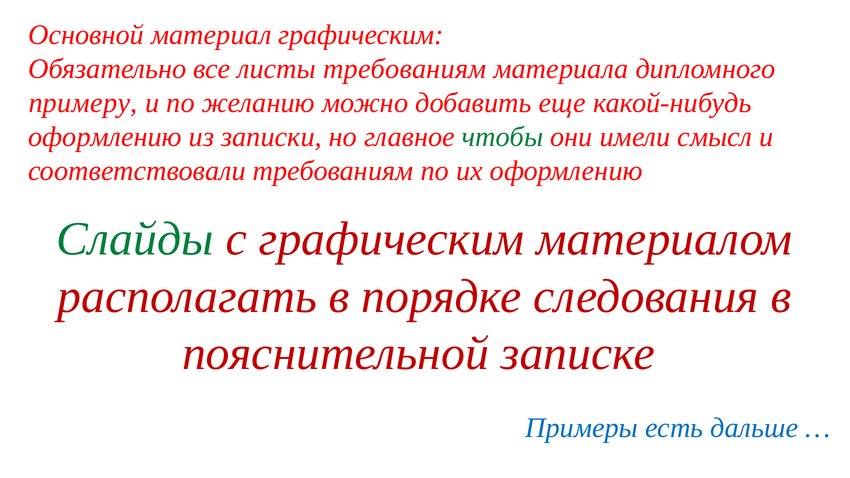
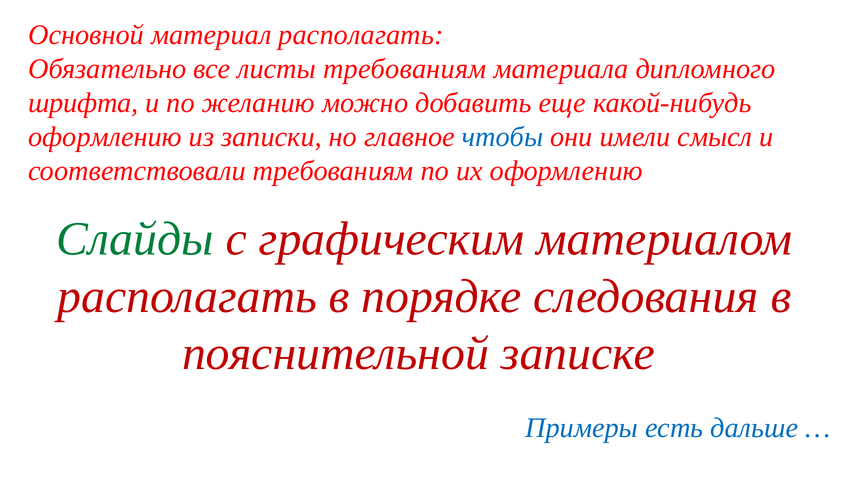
материал графическим: графическим -> располагать
примеру: примеру -> шрифта
чтобы colour: green -> blue
